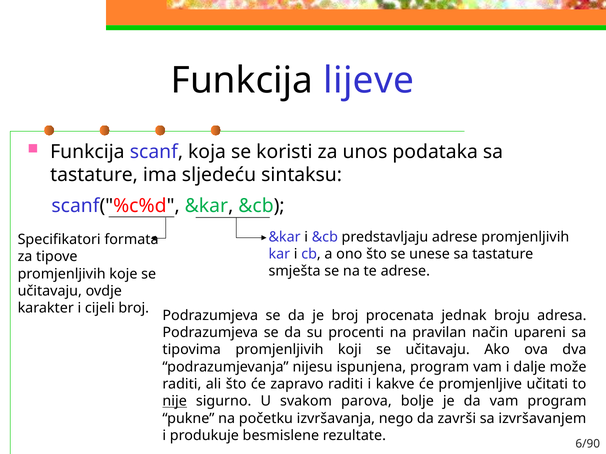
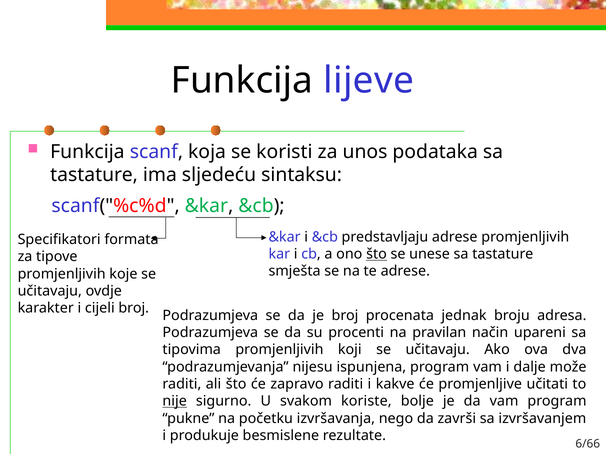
što at (376, 254) underline: none -> present
parova: parova -> koriste
6/90: 6/90 -> 6/66
